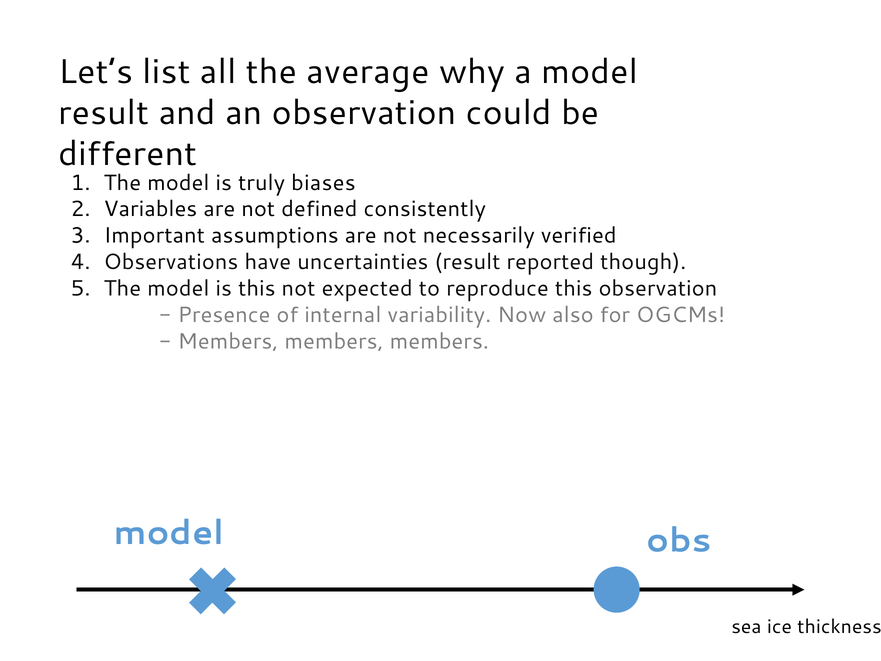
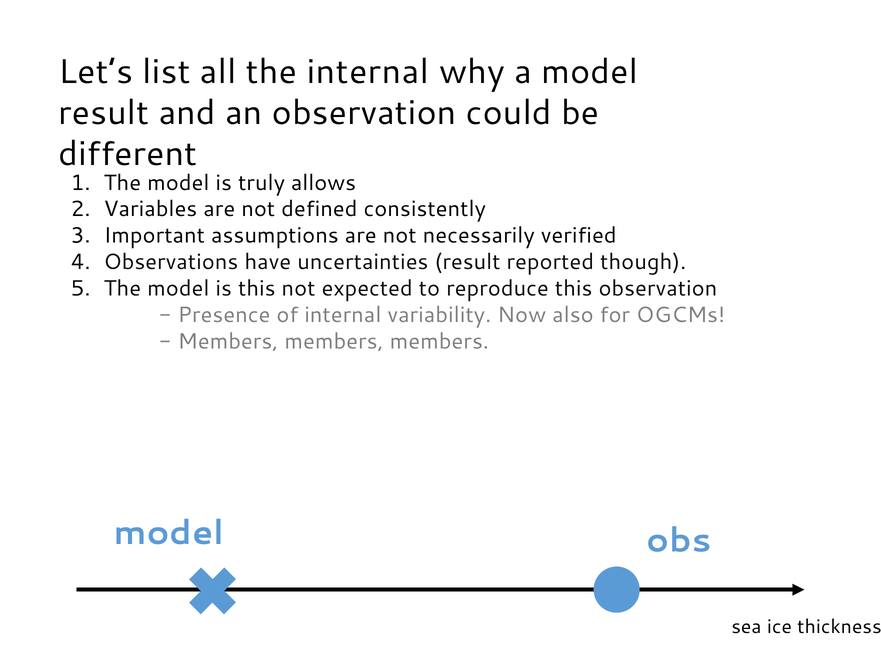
the average: average -> internal
biases: biases -> allows
